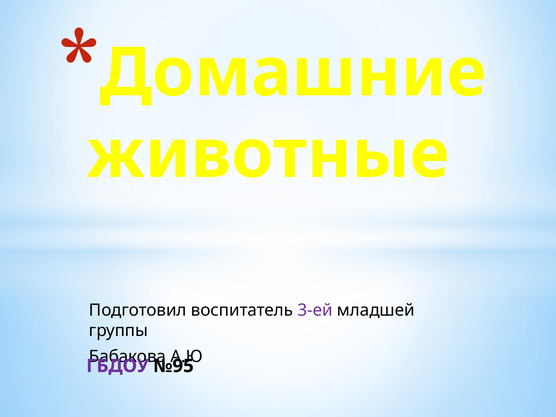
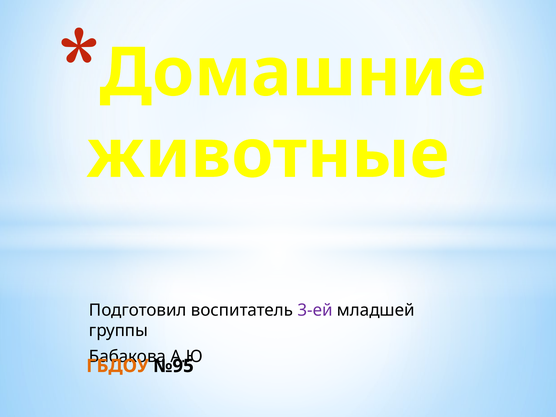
ГБДОУ colour: purple -> orange
